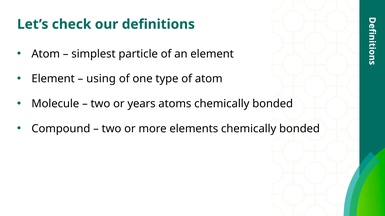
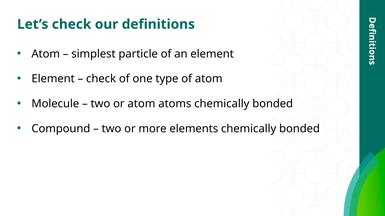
using at (101, 79): using -> check
or years: years -> atom
